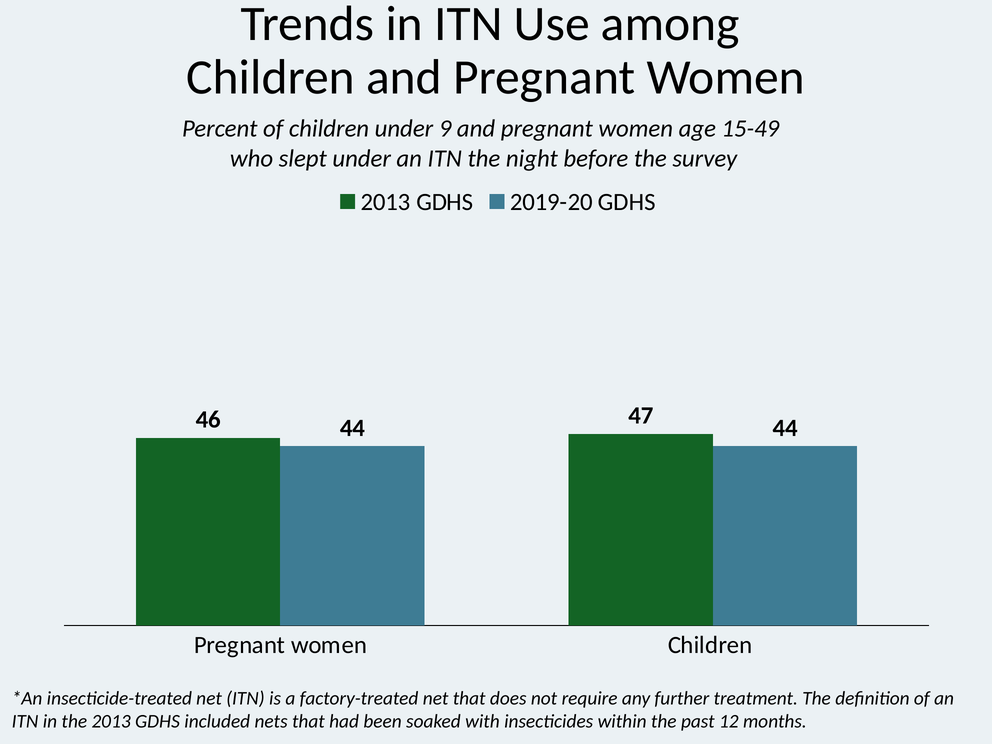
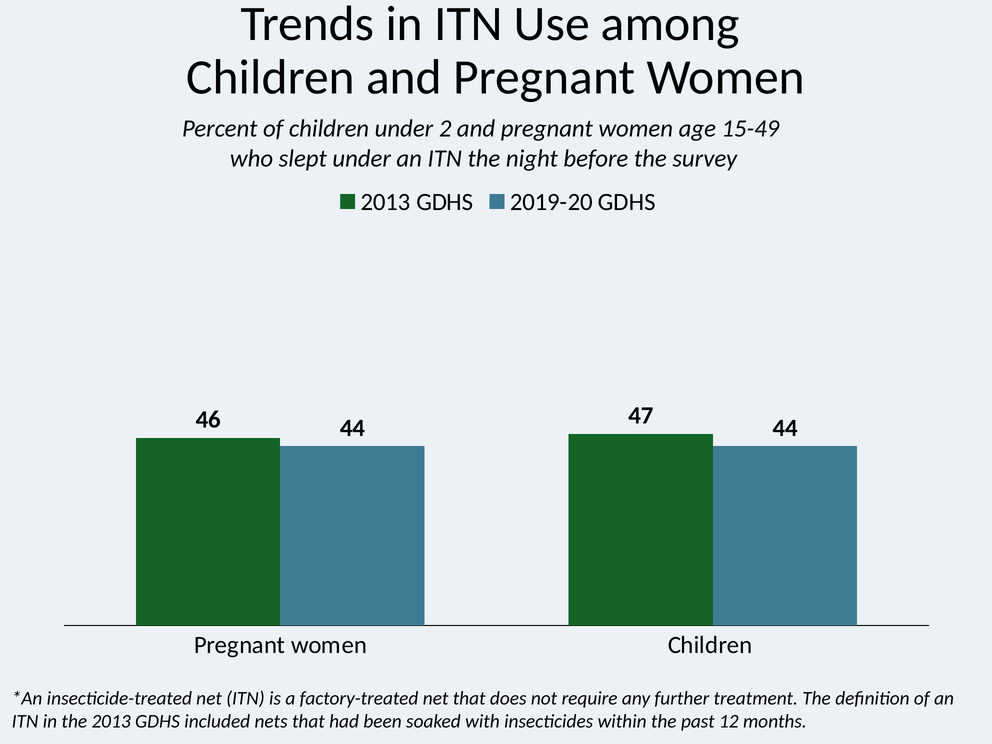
9: 9 -> 2
